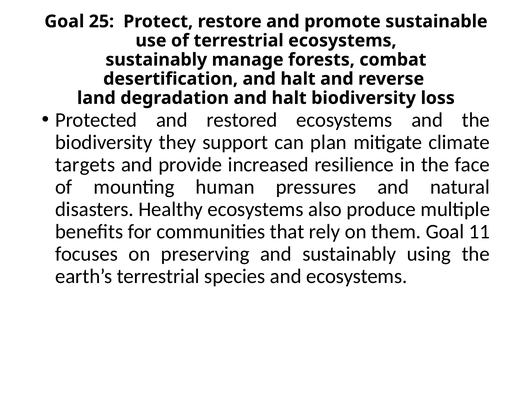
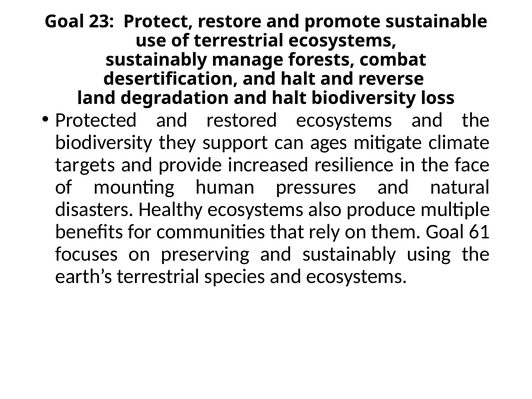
25: 25 -> 23
plan: plan -> ages
11: 11 -> 61
